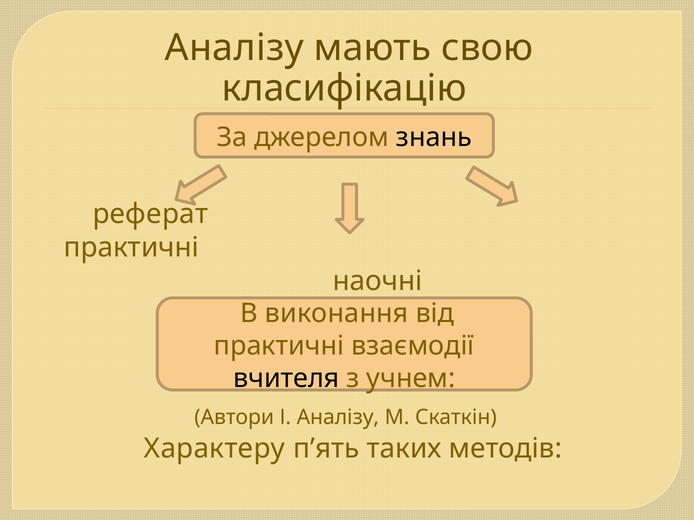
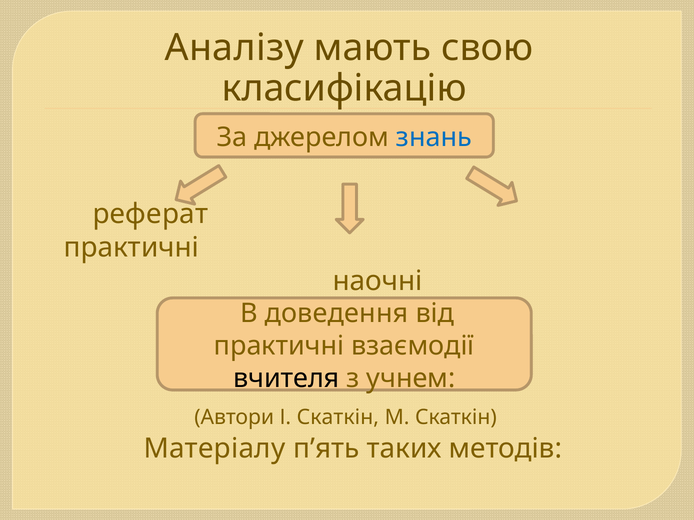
знань colour: black -> blue
виконання: виконання -> доведення
І Аналізу: Аналізу -> Скаткін
Характеру: Характеру -> Матеріалу
